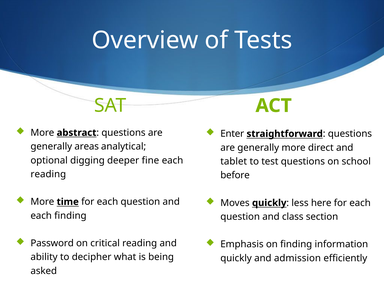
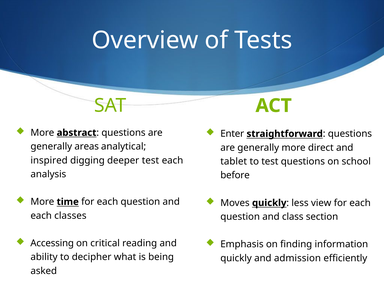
optional: optional -> inspired
deeper fine: fine -> test
reading at (48, 174): reading -> analysis
here: here -> view
each finding: finding -> classes
Password: Password -> Accessing
